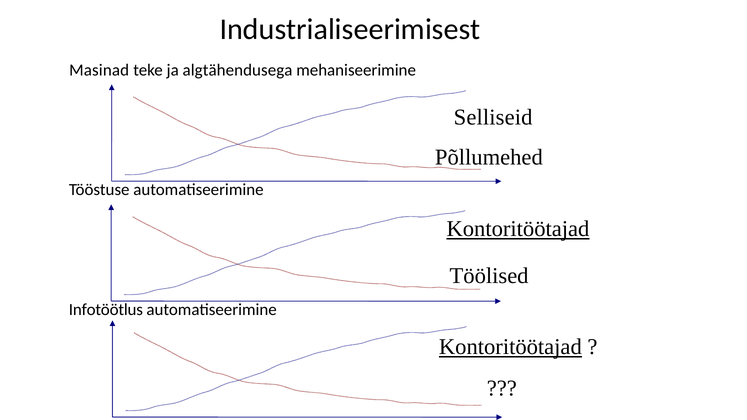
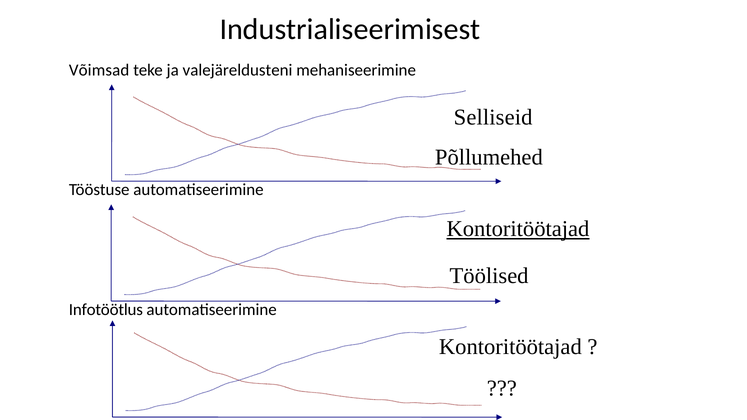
Masinad: Masinad -> Võimsad
algtähendusega: algtähendusega -> valejäreldusteni
Kontoritöötajad at (510, 347) underline: present -> none
